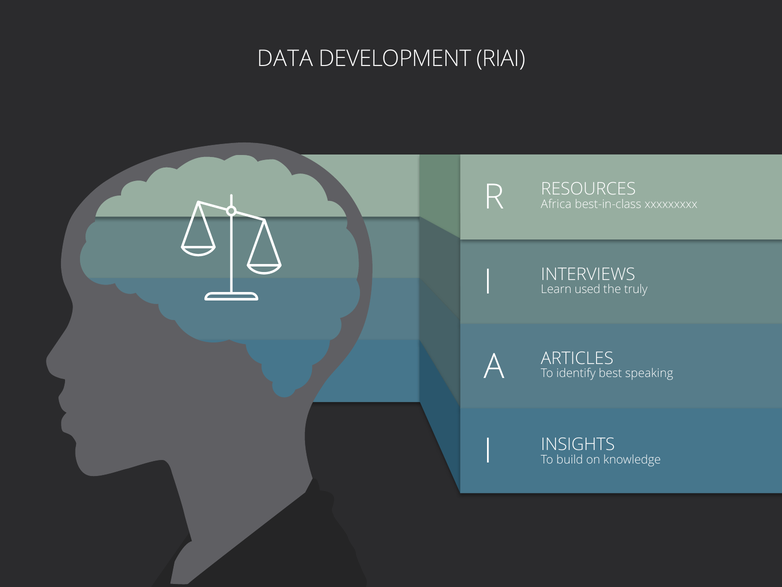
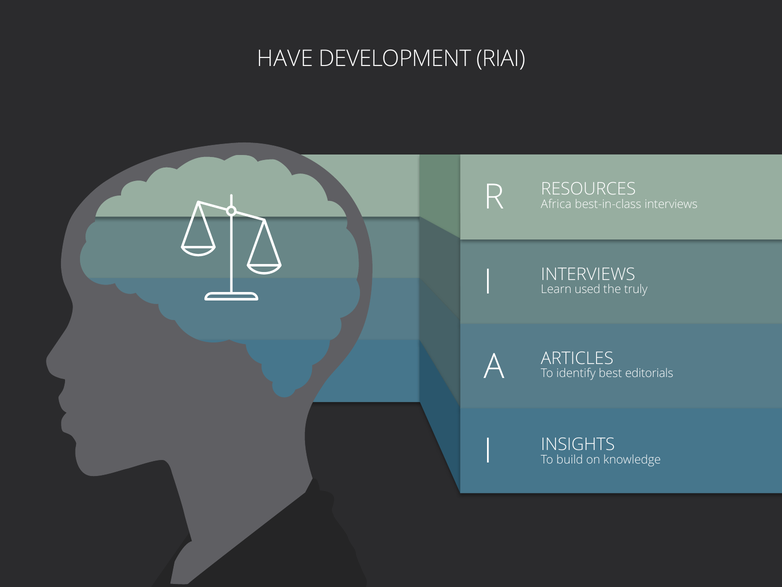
DATA: DATA -> HAVE
best-in-class xxxxxxxxx: xxxxxxxxx -> interviews
speaking: speaking -> editorials
